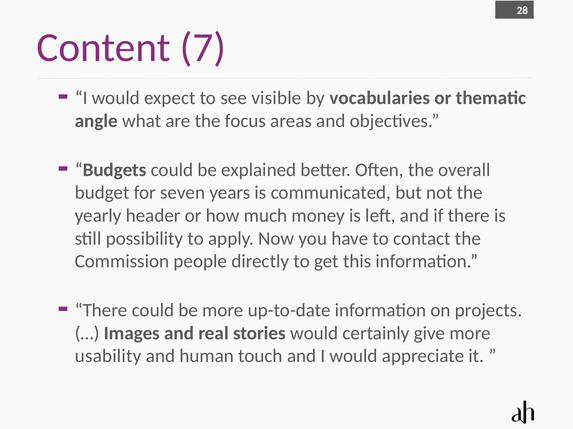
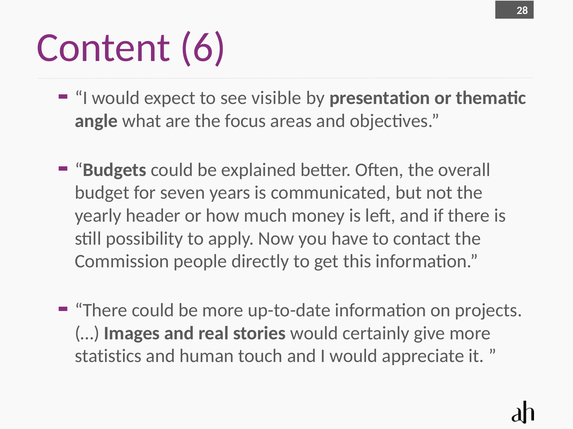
7: 7 -> 6
vocabularies: vocabularies -> presentation
usability: usability -> statistics
